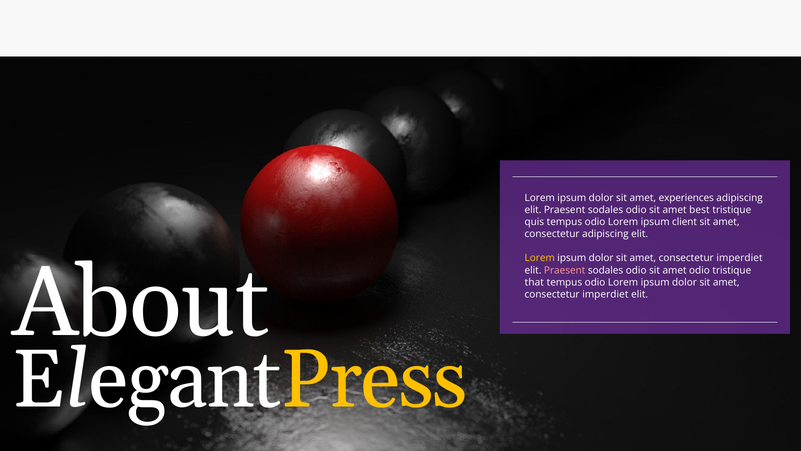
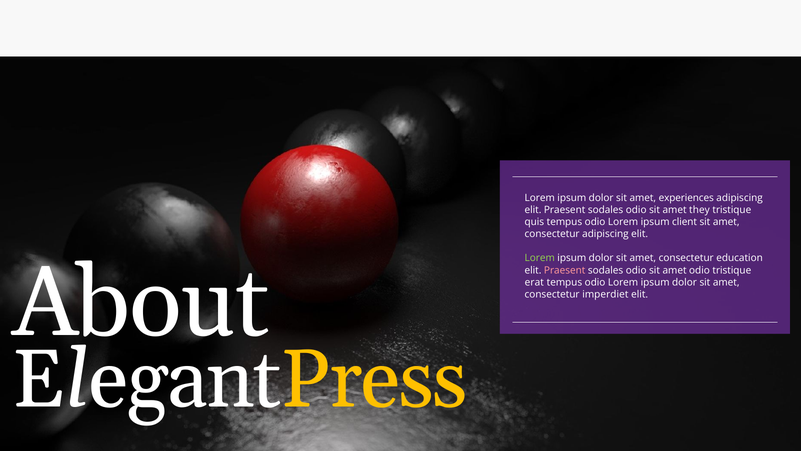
best: best -> they
Lorem at (540, 258) colour: yellow -> light green
imperdiet at (740, 258): imperdiet -> education
that: that -> erat
